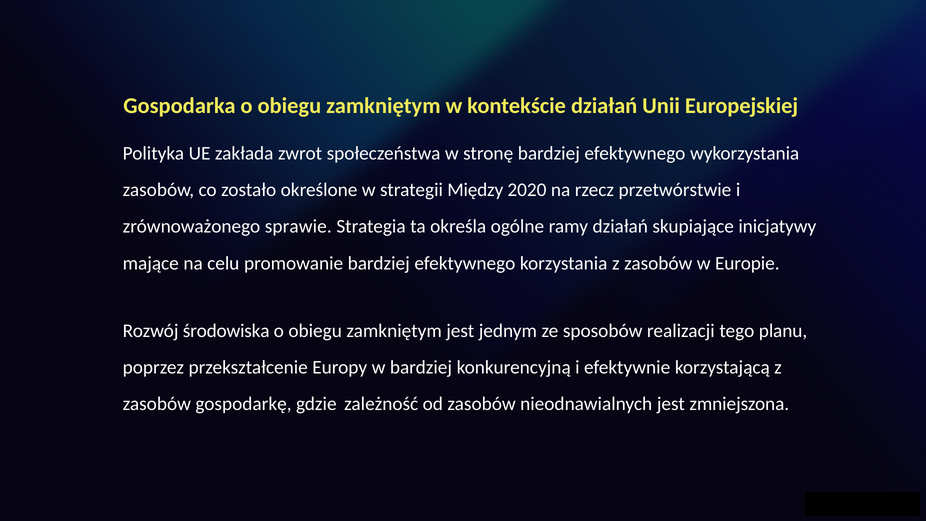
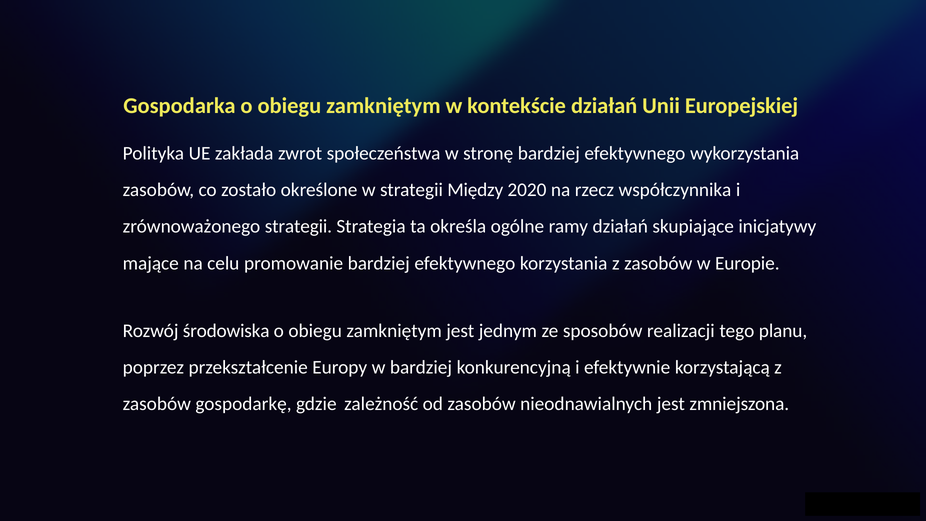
przetwórstwie: przetwórstwie -> współczynnika
zrównoważonego sprawie: sprawie -> strategii
